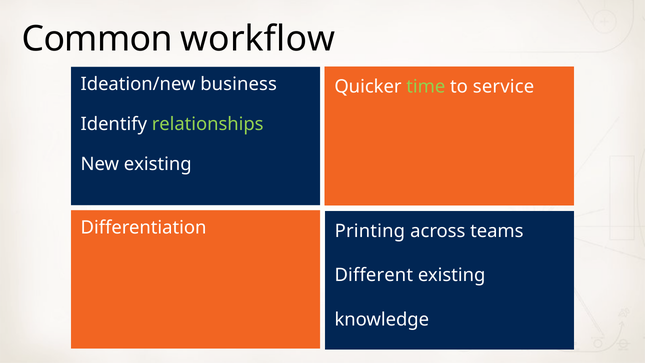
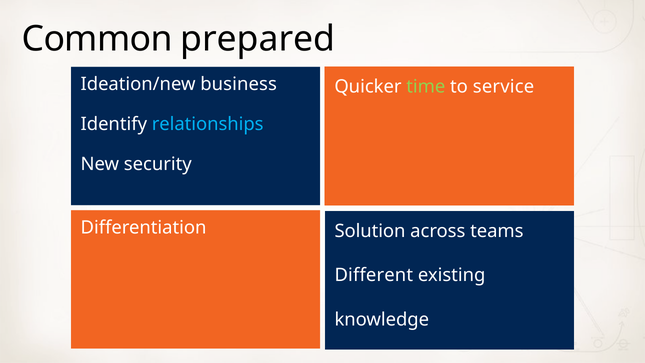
workflow: workflow -> prepared
relationships colour: light green -> light blue
New existing: existing -> security
Printing: Printing -> Solution
